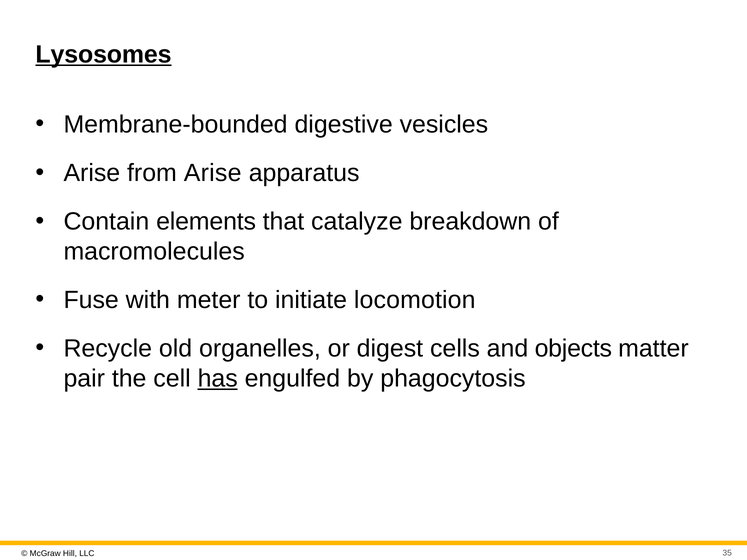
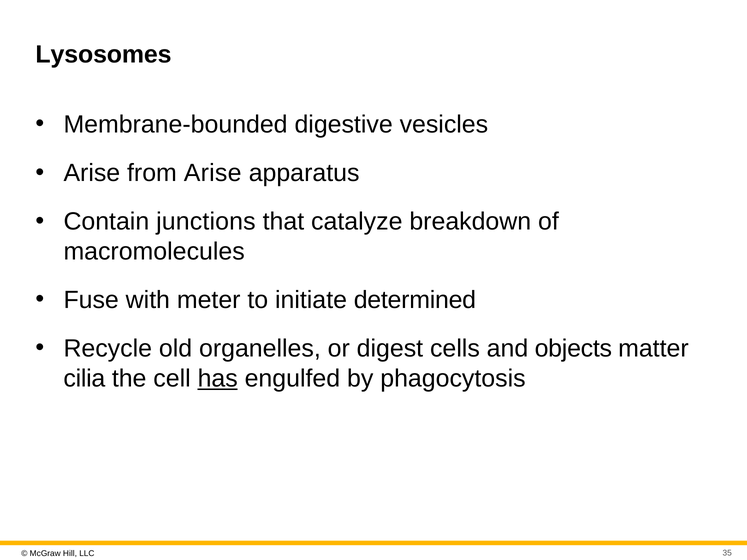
Lysosomes underline: present -> none
elements: elements -> junctions
locomotion: locomotion -> determined
pair: pair -> cilia
